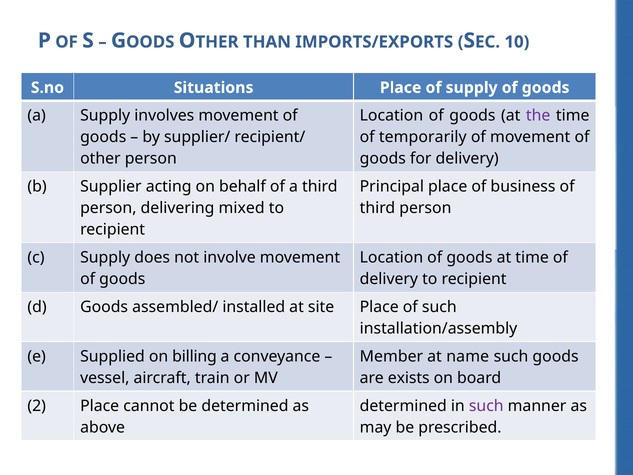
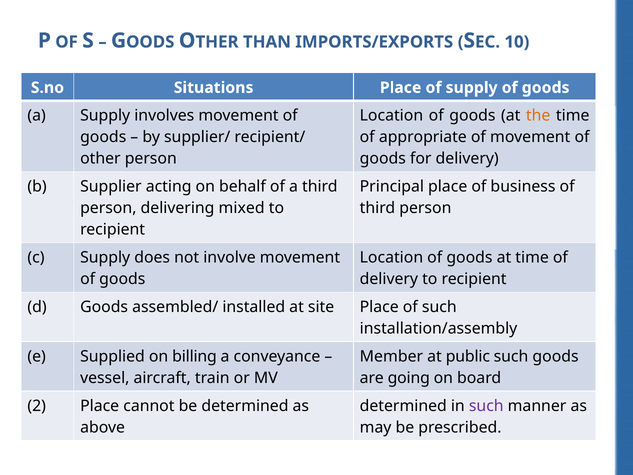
the colour: purple -> orange
temporarily: temporarily -> appropriate
name: name -> public
exists: exists -> going
